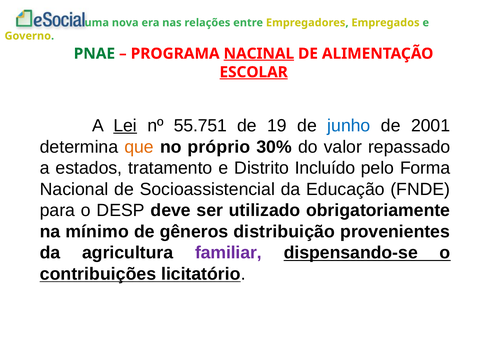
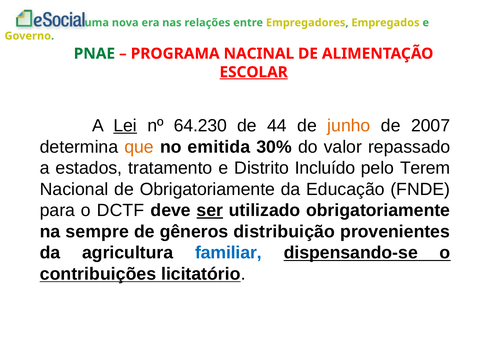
NACINAL underline: present -> none
55.751: 55.751 -> 64.230
19: 19 -> 44
junho colour: blue -> orange
2001: 2001 -> 2007
próprio: próprio -> emitida
Forma: Forma -> Terem
de Socioassistencial: Socioassistencial -> Obrigatoriamente
DESP: DESP -> DCTF
ser underline: none -> present
mínimo: mínimo -> sempre
familiar colour: purple -> blue
